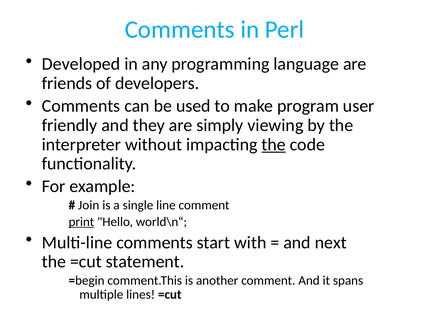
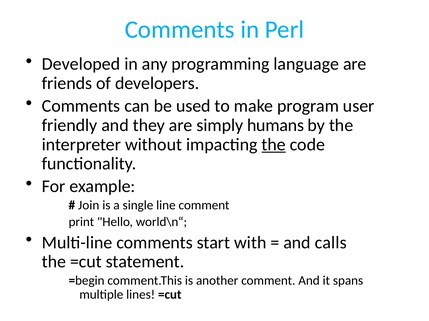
viewing: viewing -> humans
print underline: present -> none
next: next -> calls
